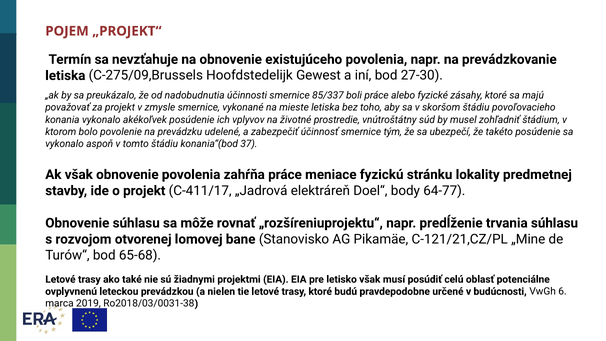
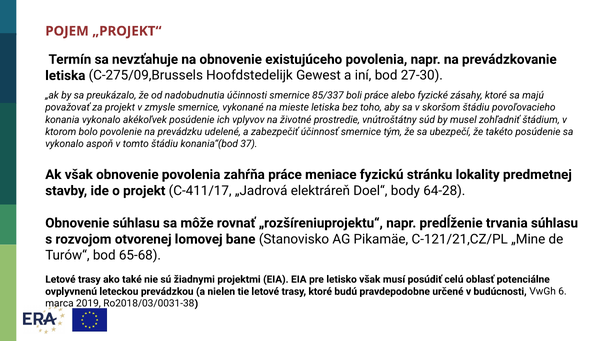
64-77: 64-77 -> 64-28
